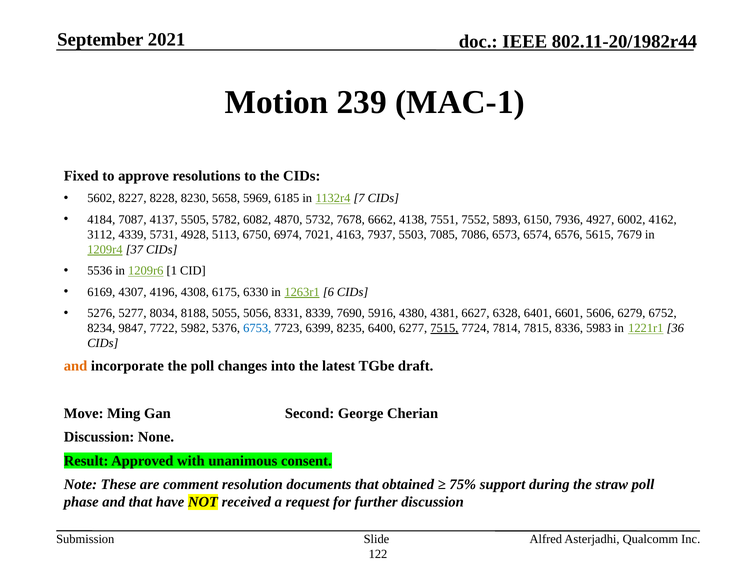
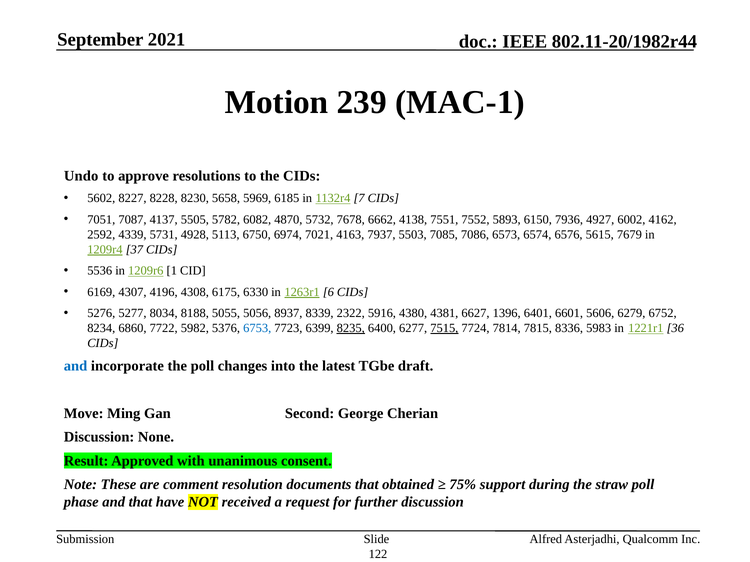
Fixed: Fixed -> Undo
4184: 4184 -> 7051
3112: 3112 -> 2592
8331: 8331 -> 8937
7690: 7690 -> 2322
6328: 6328 -> 1396
9847: 9847 -> 6860
8235 underline: none -> present
and at (76, 366) colour: orange -> blue
